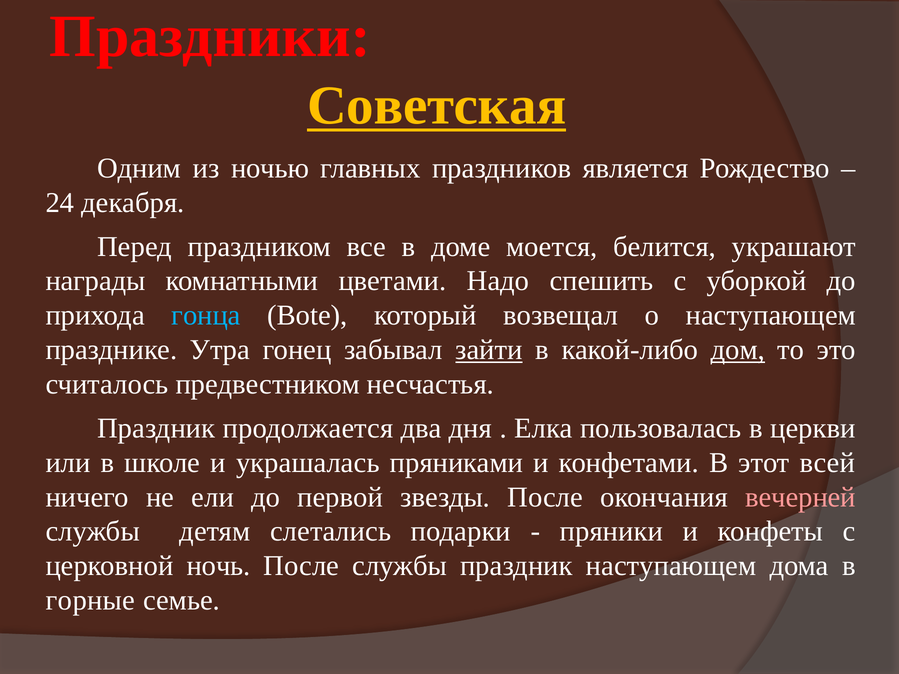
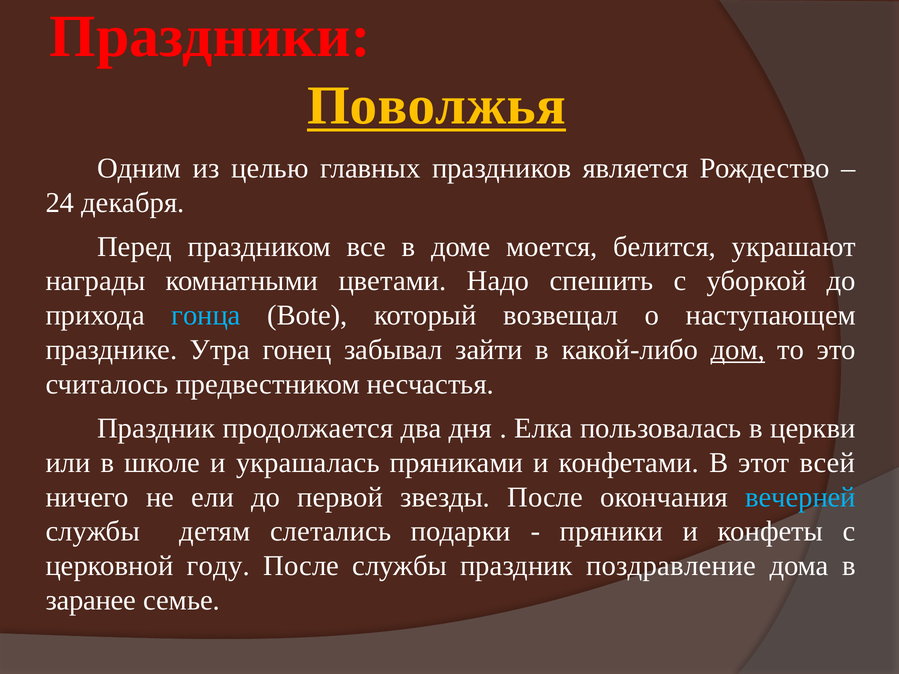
Советская: Советская -> Поволжья
ночью: ночью -> целью
зайти underline: present -> none
вечерней colour: pink -> light blue
ночь: ночь -> году
праздник наступающем: наступающем -> поздравление
горные: горные -> заранее
